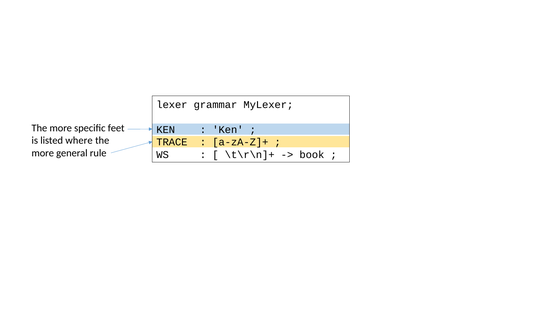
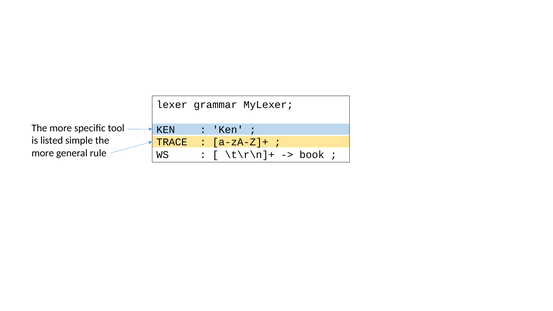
feet: feet -> tool
where: where -> simple
